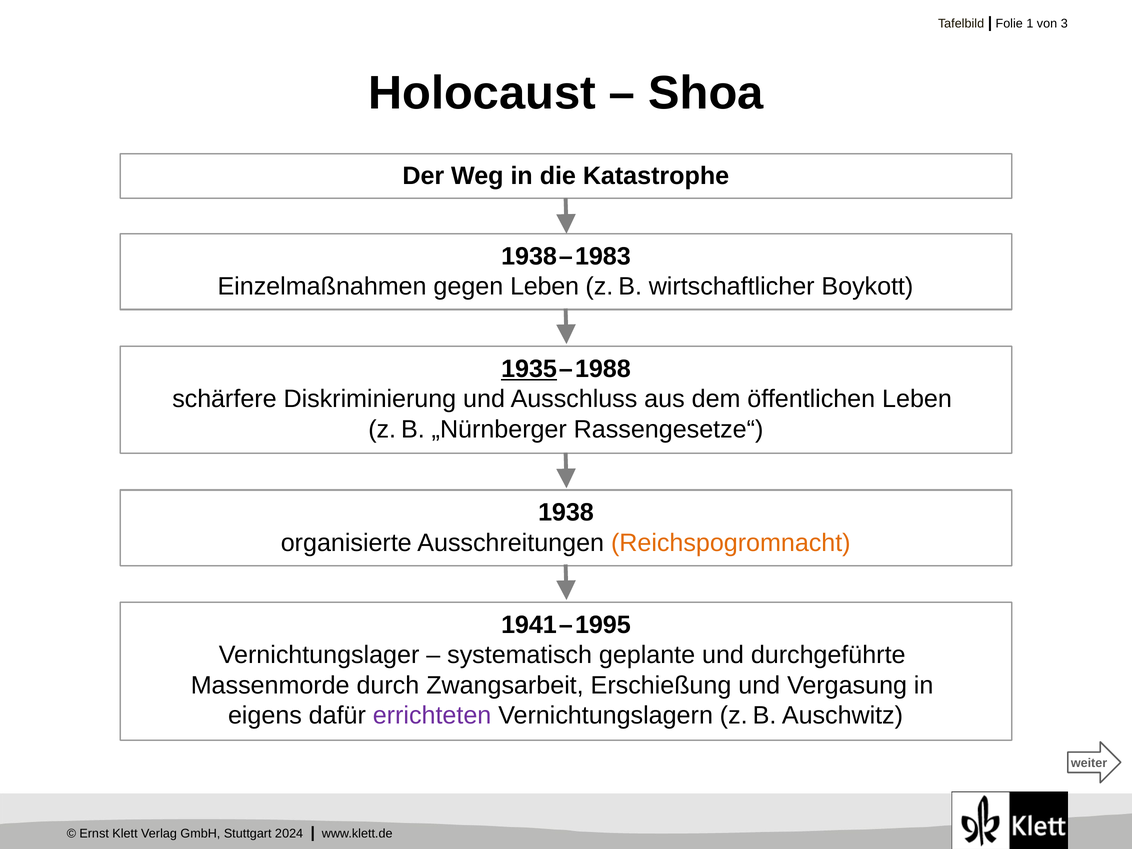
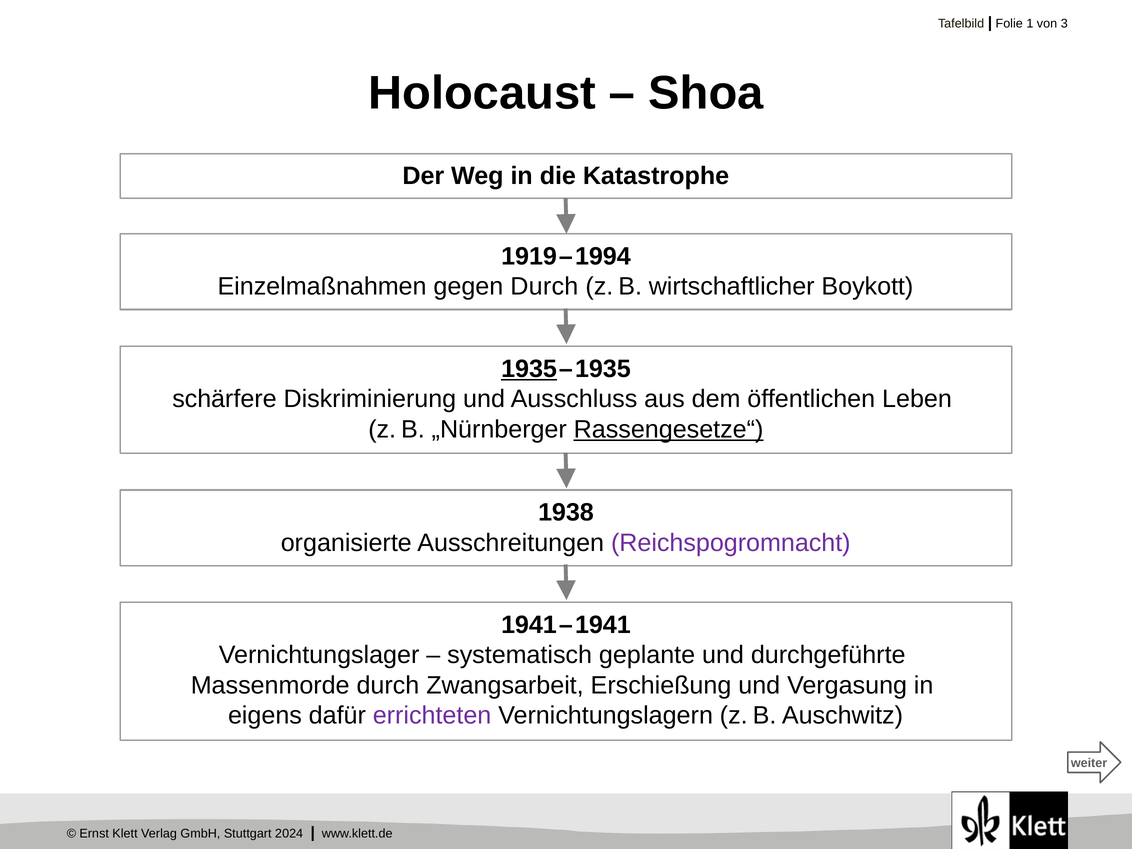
1938 at (529, 256): 1938 -> 1919
1983: 1983 -> 1994
gegen Leben: Leben -> Durch
1988 at (603, 369): 1988 -> 1935
Rassengesetze“ underline: none -> present
Reichspogromnacht colour: orange -> purple
1995 at (603, 625): 1995 -> 1941
